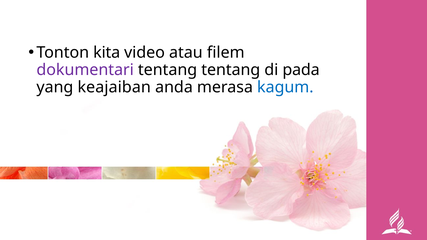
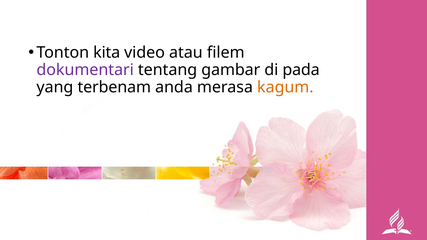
tentang tentang: tentang -> gambar
keajaiban: keajaiban -> terbenam
kagum colour: blue -> orange
